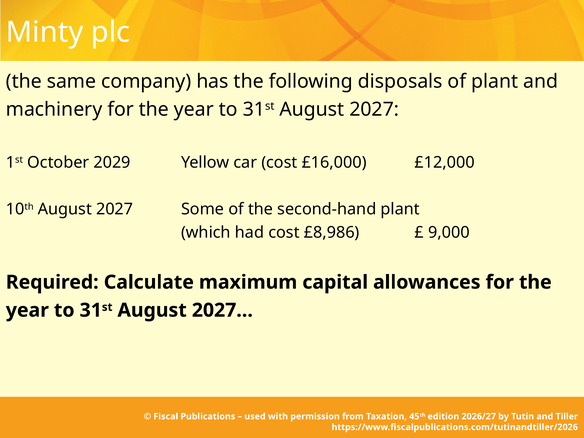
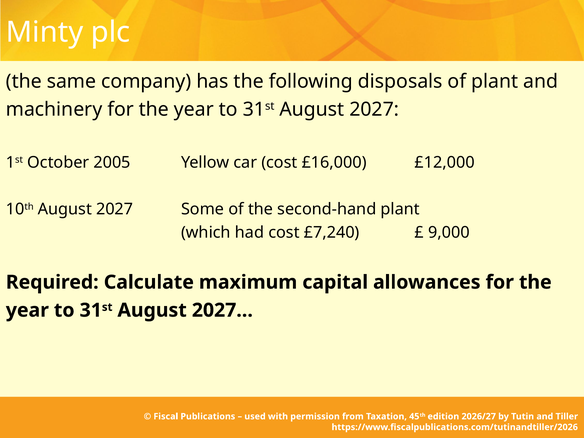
2029: 2029 -> 2005
£8,986: £8,986 -> £7,240
